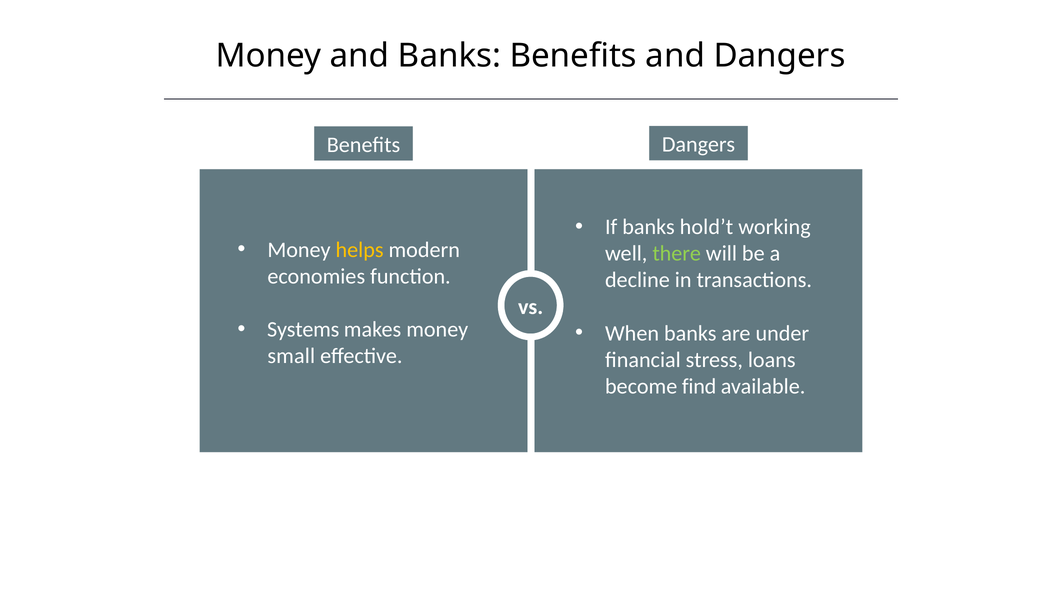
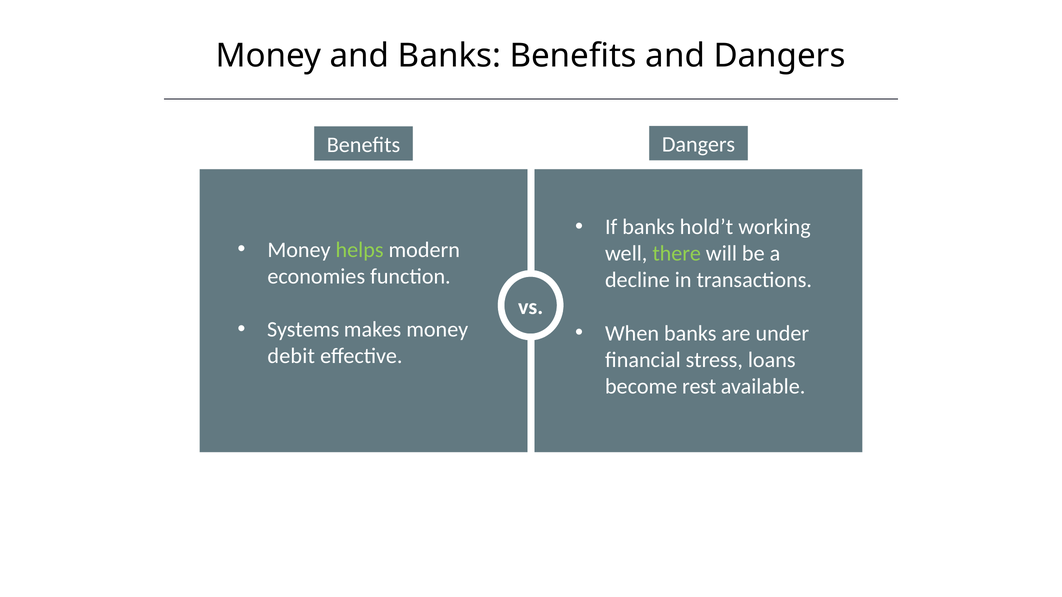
helps colour: yellow -> light green
small: small -> debit
find: find -> rest
